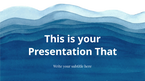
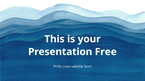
That: That -> Free
